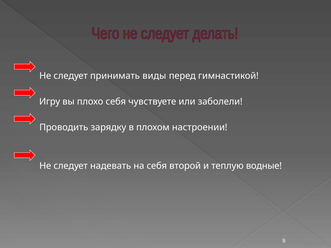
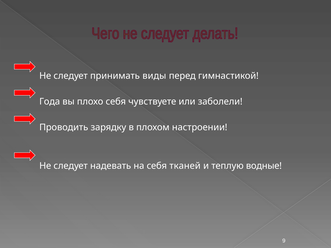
Игру: Игру -> Года
второй: второй -> тканей
